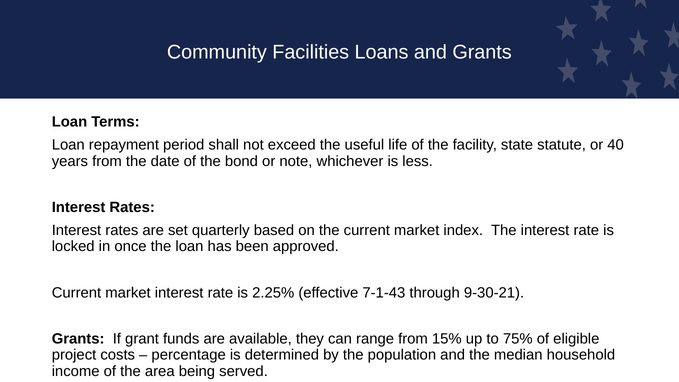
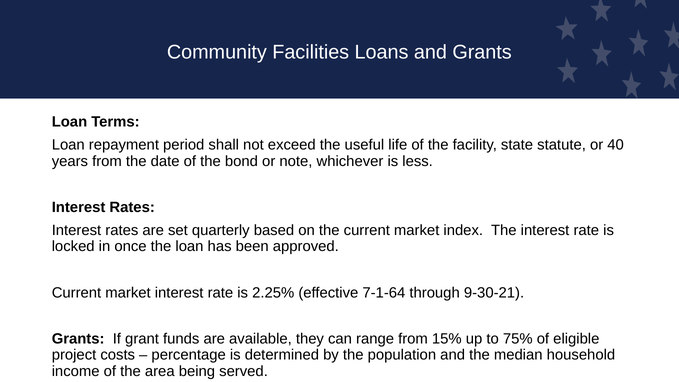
7-1-43: 7-1-43 -> 7-1-64
